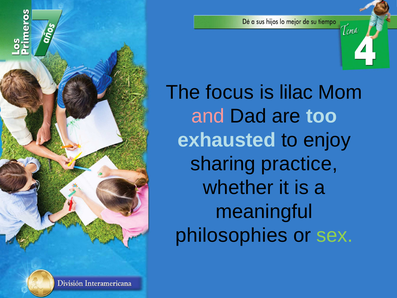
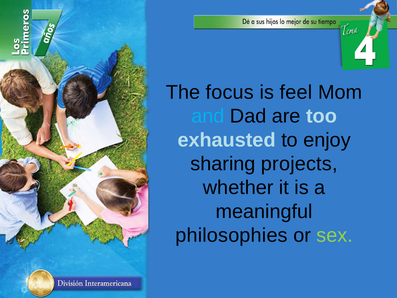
lilac: lilac -> feel
and colour: pink -> light blue
practice: practice -> projects
